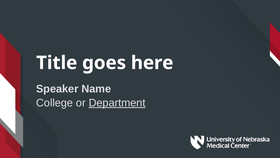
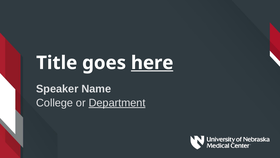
here underline: none -> present
